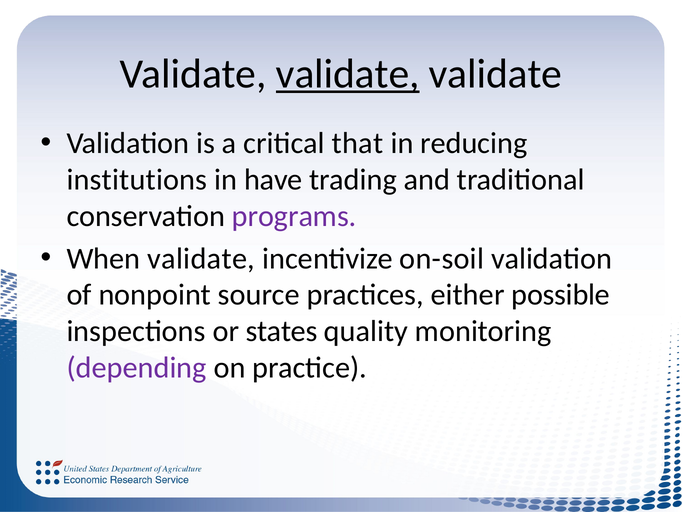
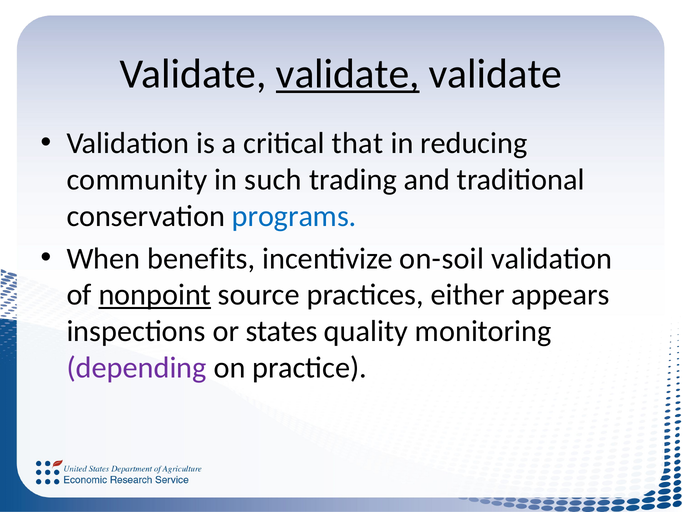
institutions: institutions -> community
have: have -> such
programs colour: purple -> blue
When validate: validate -> benefits
nonpoint underline: none -> present
possible: possible -> appears
